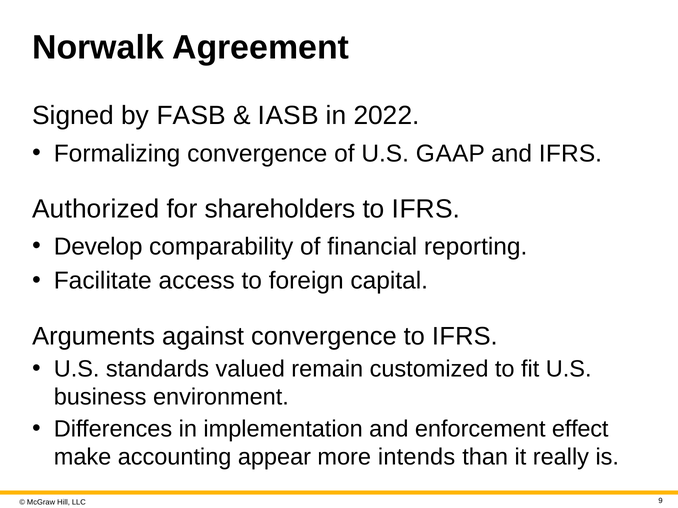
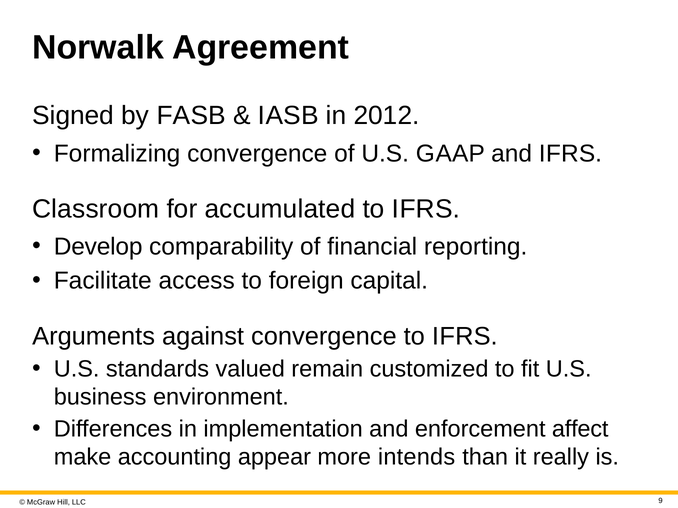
2022: 2022 -> 2012
Authorized: Authorized -> Classroom
shareholders: shareholders -> accumulated
effect: effect -> affect
